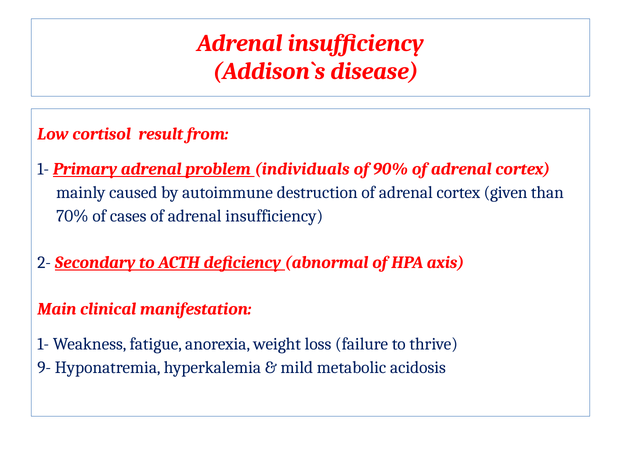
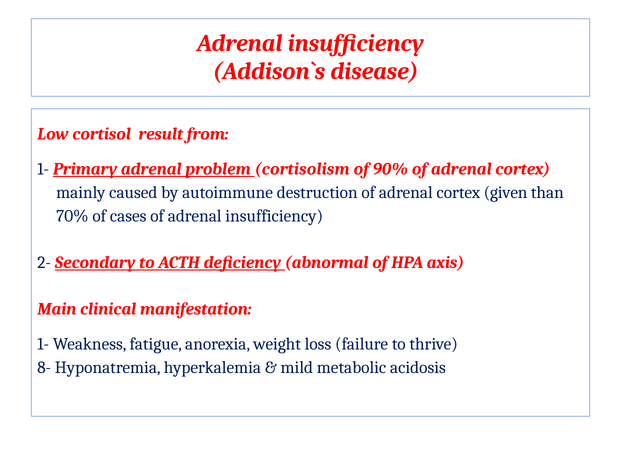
individuals: individuals -> cortisolism
9-: 9- -> 8-
